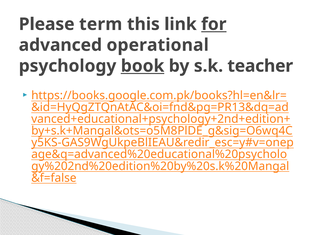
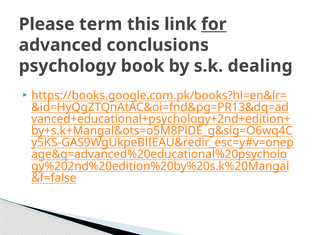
operational: operational -> conclusions
book underline: present -> none
teacher: teacher -> dealing
